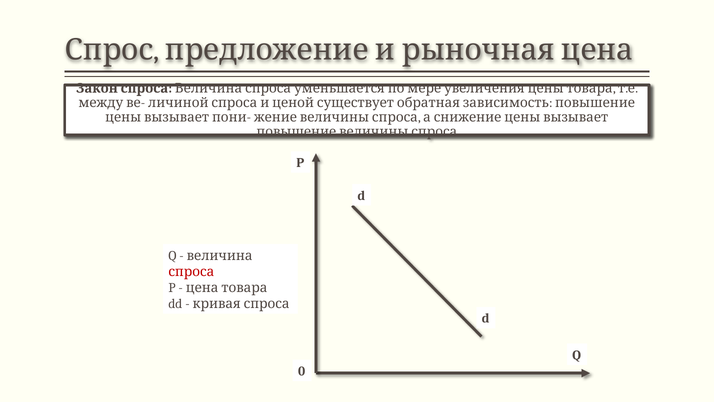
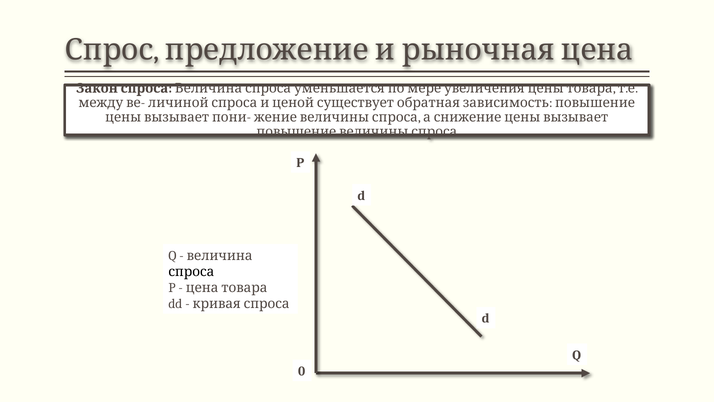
спроса colour: red -> black
